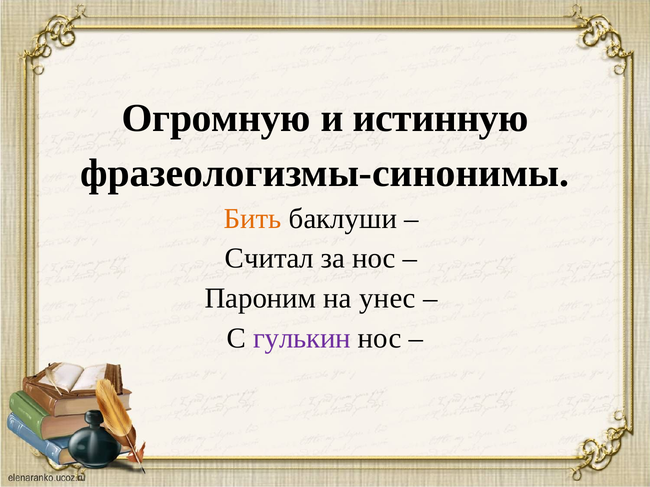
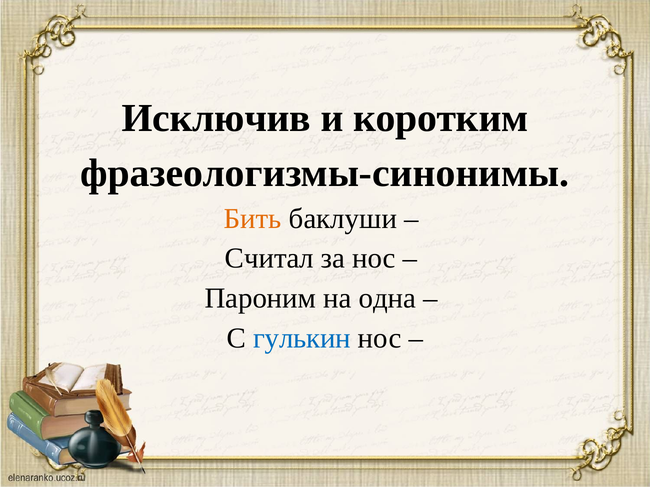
Огромную: Огромную -> Исключив
истинную: истинную -> коротким
унес: унес -> одна
гулькин colour: purple -> blue
